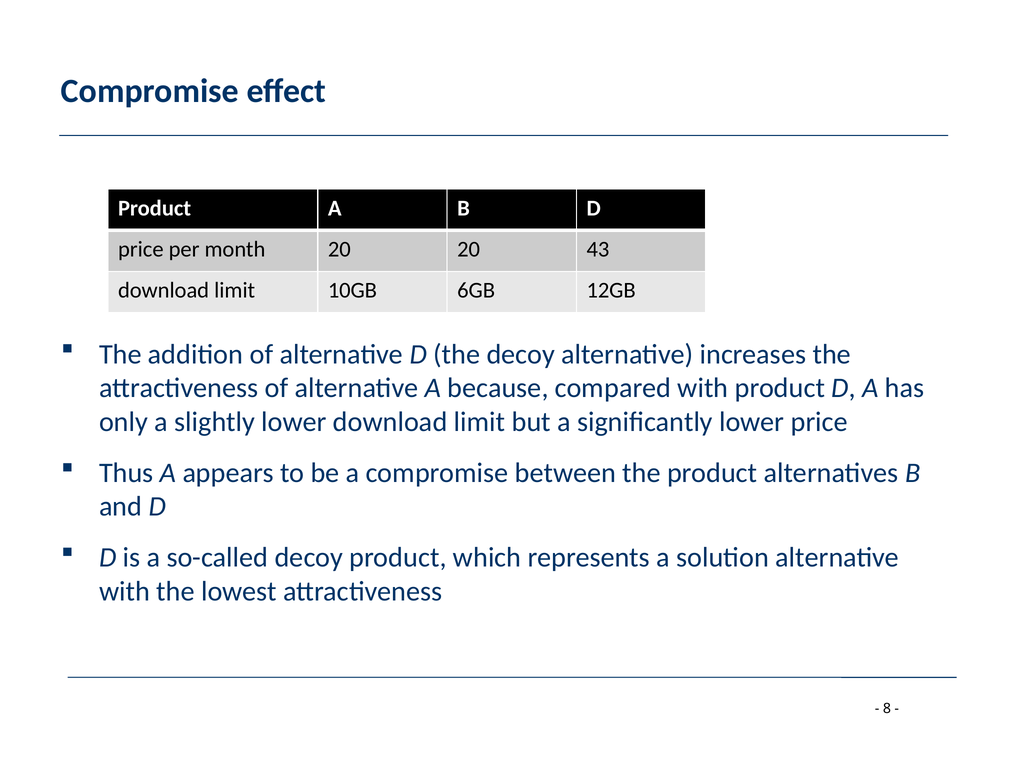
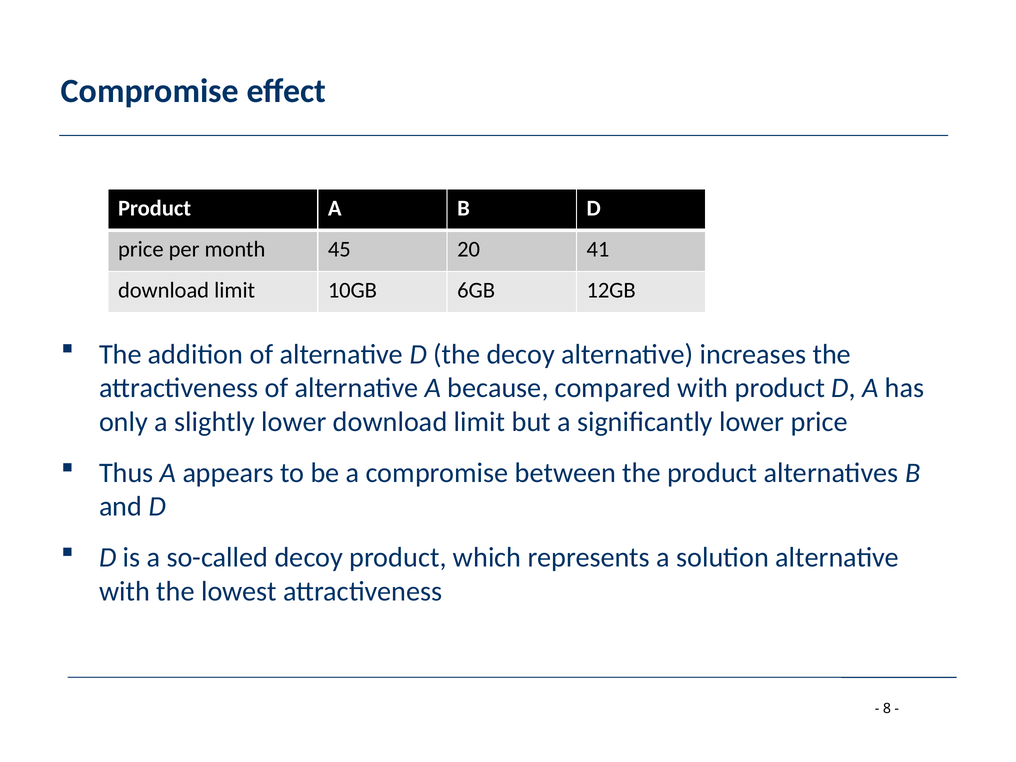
month 20: 20 -> 45
43: 43 -> 41
